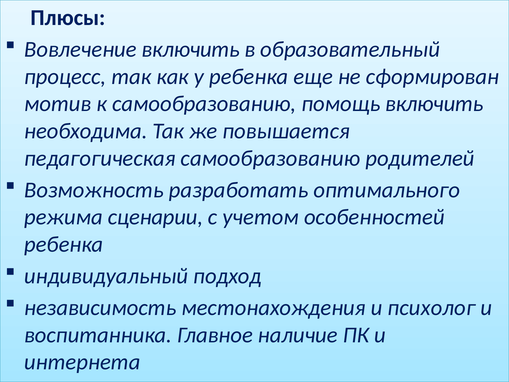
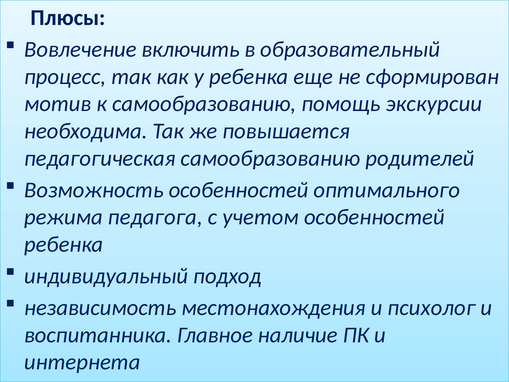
помощь включить: включить -> экскурсии
Возможность разработать: разработать -> особенностей
сценарии: сценарии -> педагога
